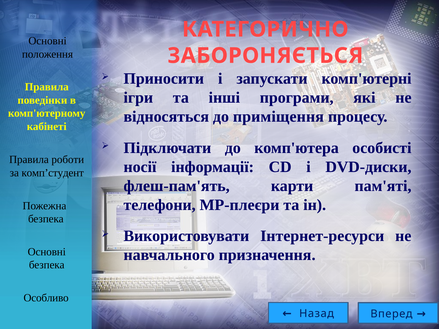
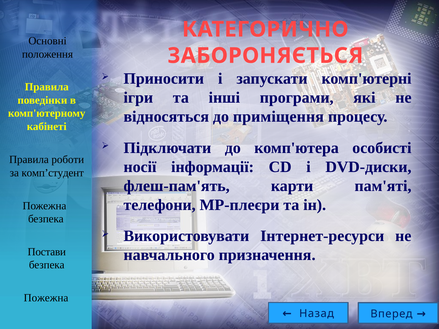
Основні at (47, 252): Основні -> Постави
Особливо at (46, 298): Особливо -> Пожежна
